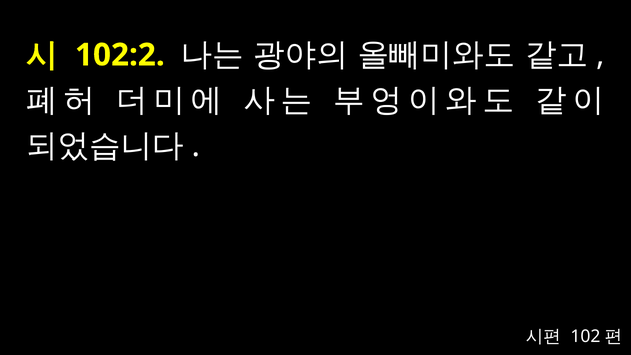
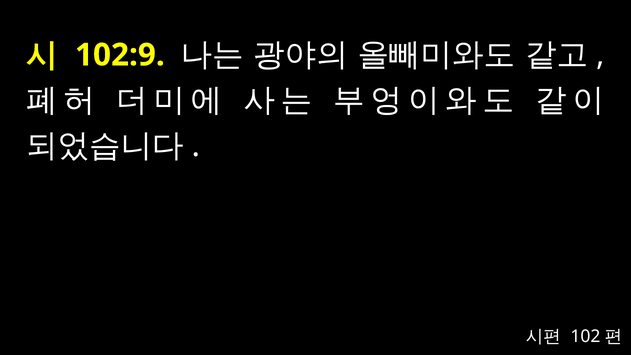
102:2: 102:2 -> 102:9
